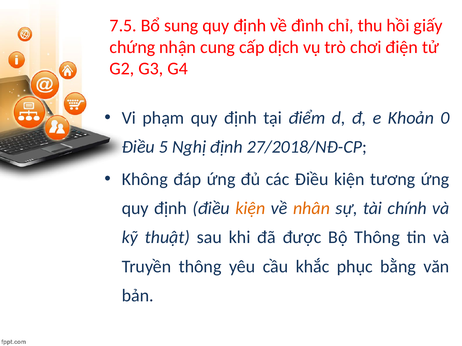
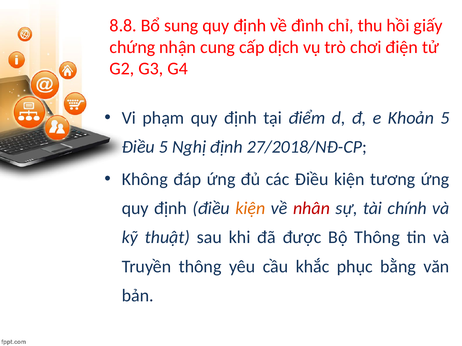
7.5: 7.5 -> 8.8
Khoản 0: 0 -> 5
nhân colour: orange -> red
